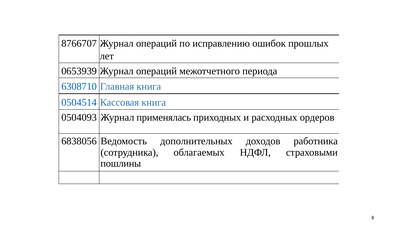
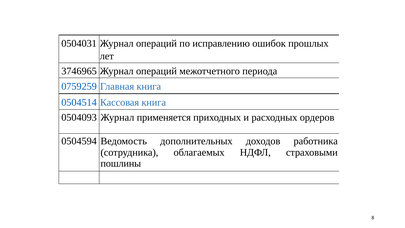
8766707: 8766707 -> 0504031
0653939: 0653939 -> 3746965
6308710: 6308710 -> 0759259
применялась: применялась -> применяется
6838056: 6838056 -> 0504594
